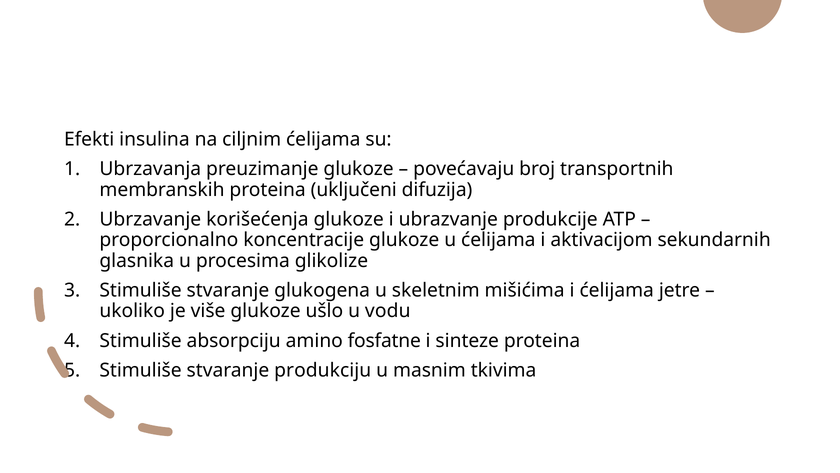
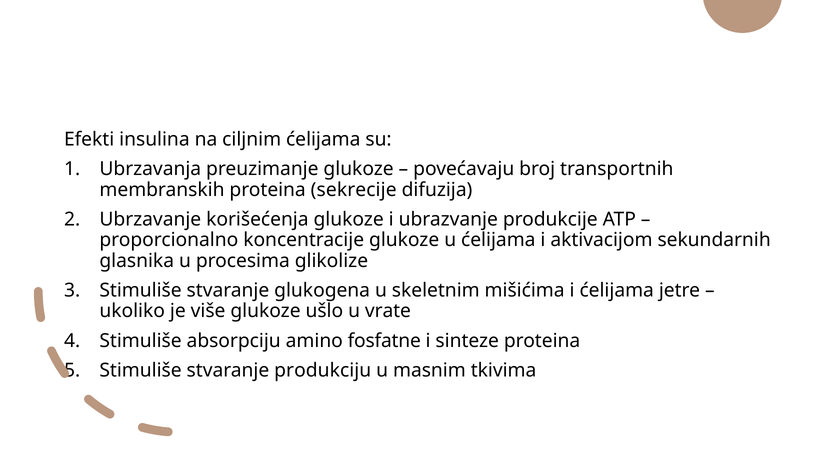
uključeni: uključeni -> sekrecije
vodu: vodu -> vrate
